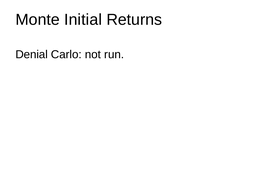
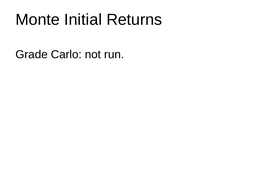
Denial: Denial -> Grade
